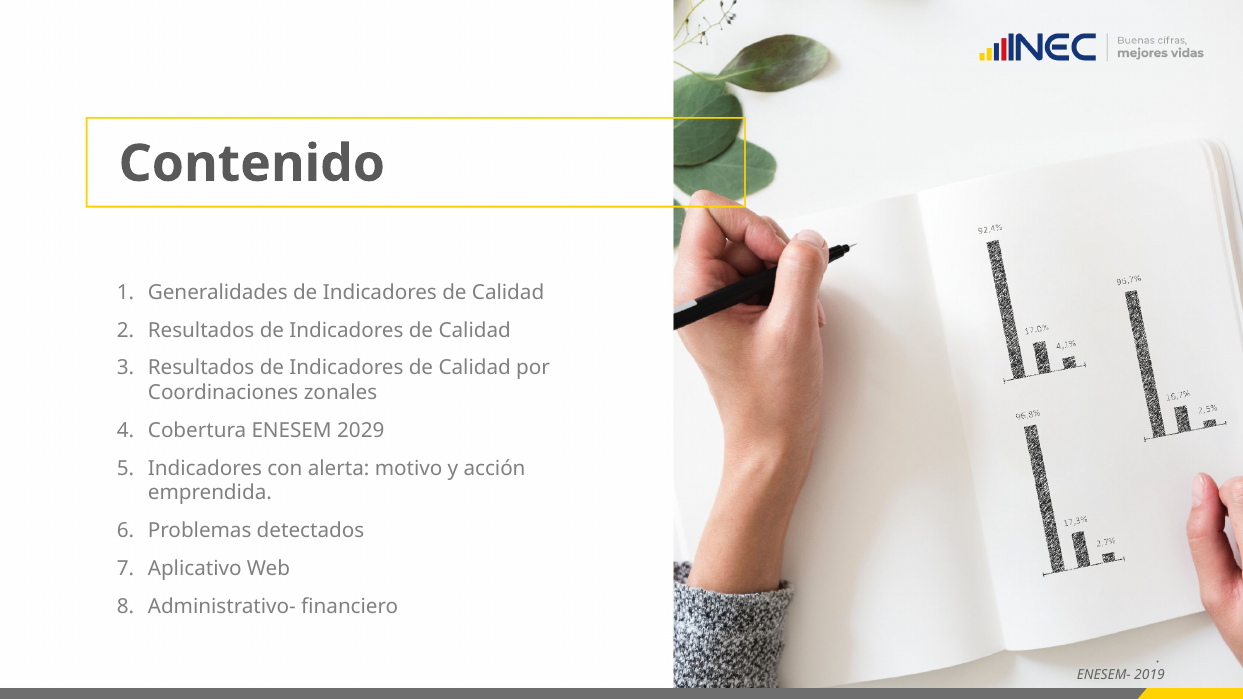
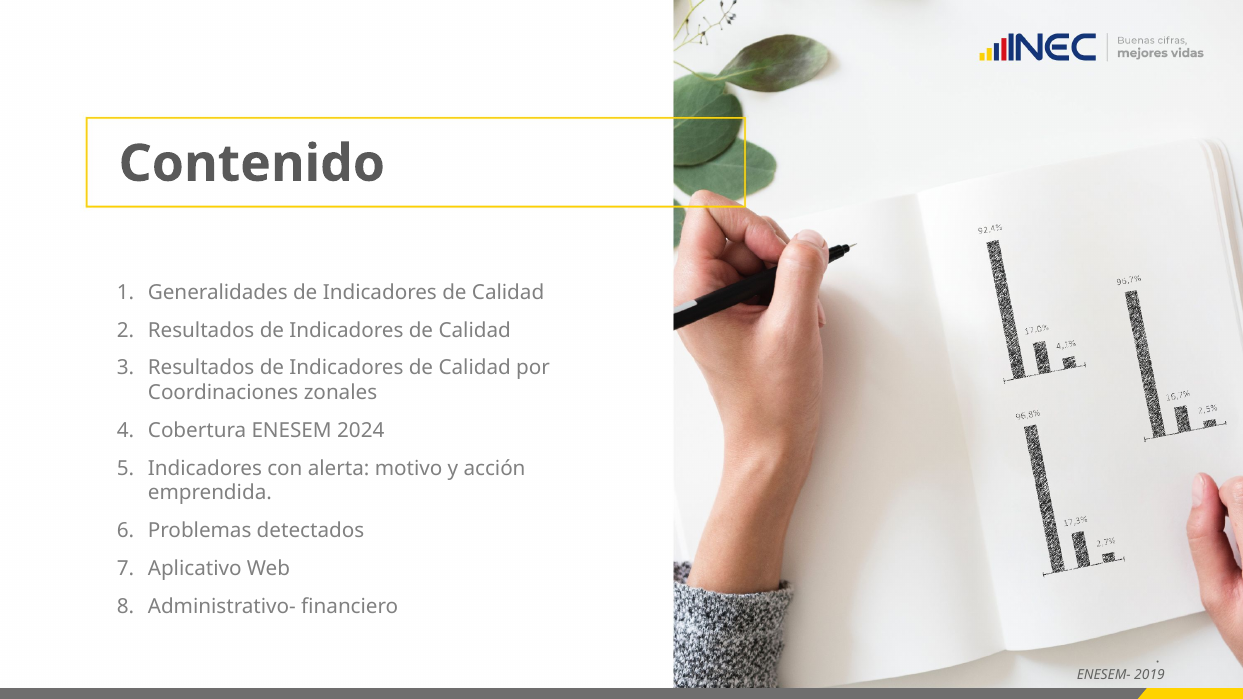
2029: 2029 -> 2024
